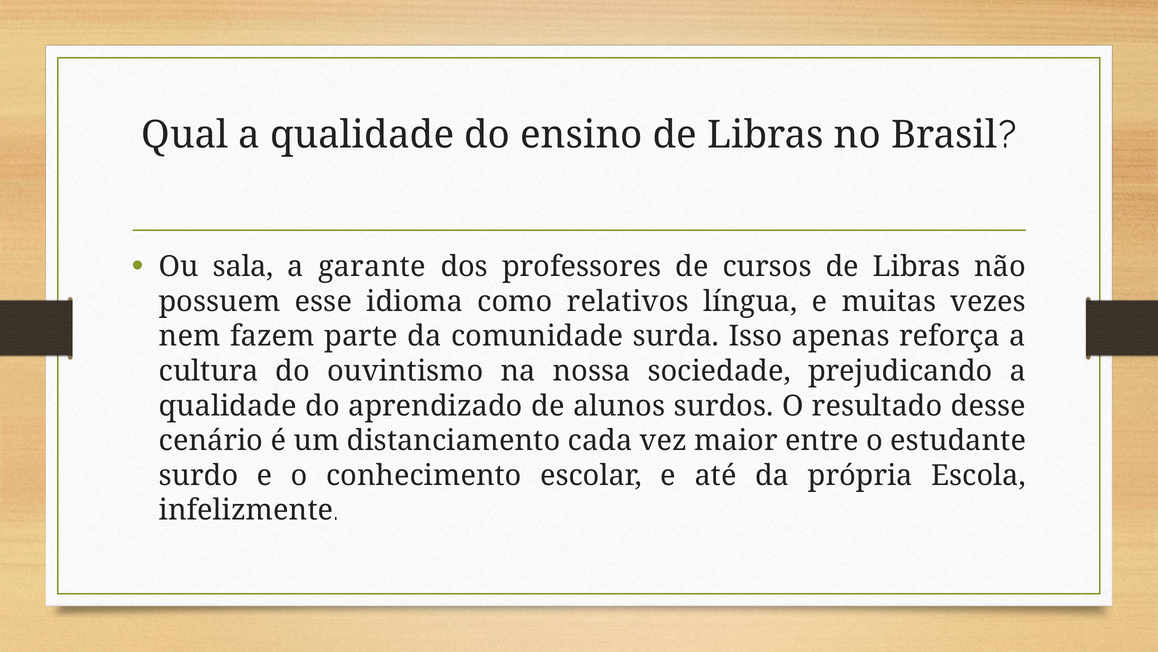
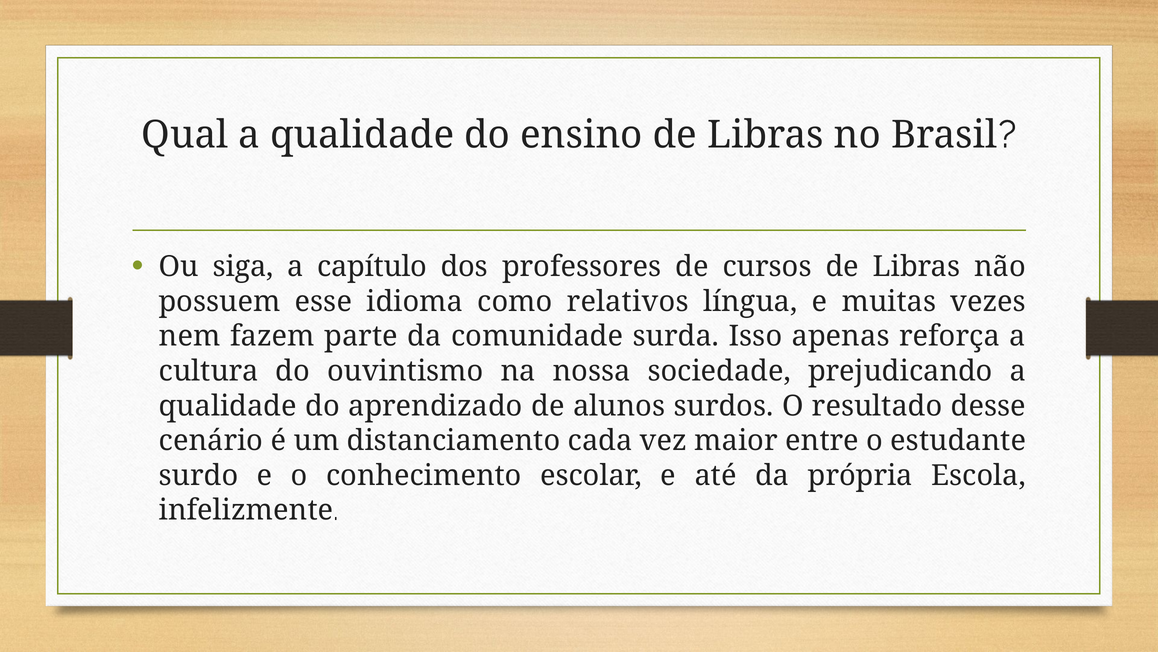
sala: sala -> siga
garante: garante -> capítulo
